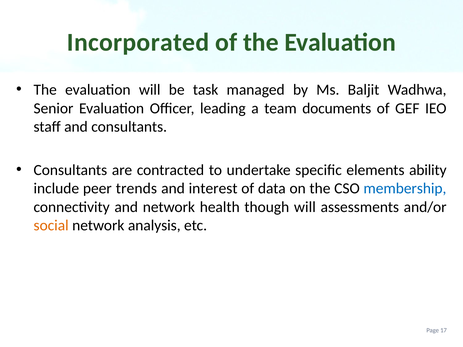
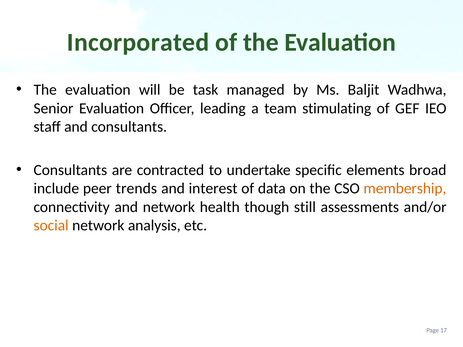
documents: documents -> stimulating
ability: ability -> broad
membership colour: blue -> orange
though will: will -> still
